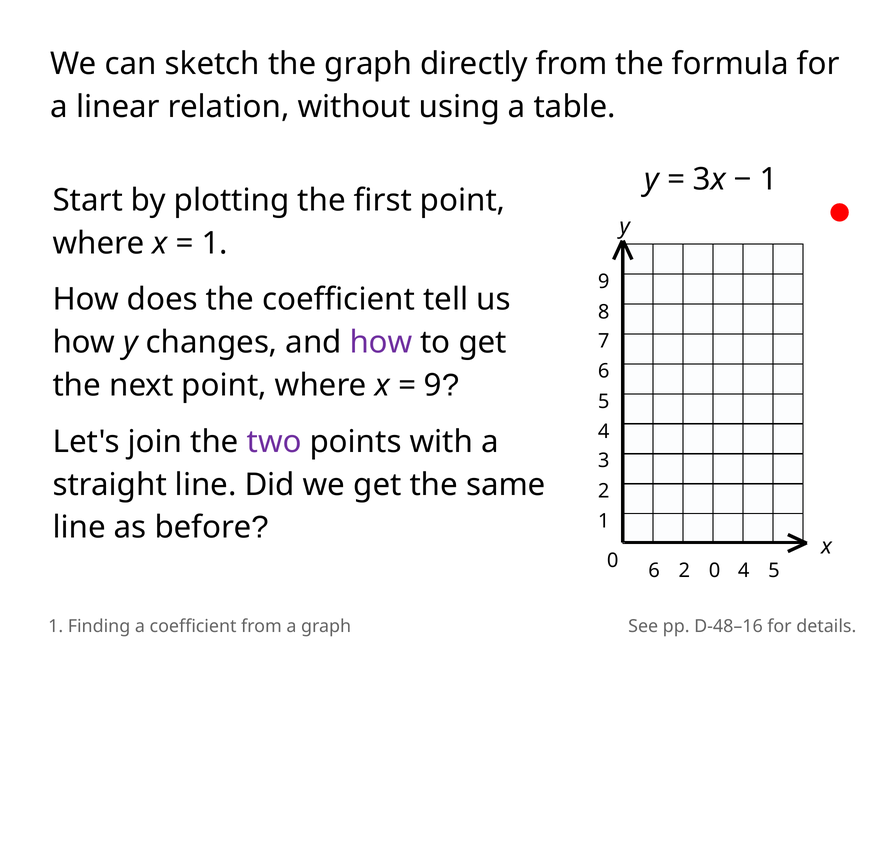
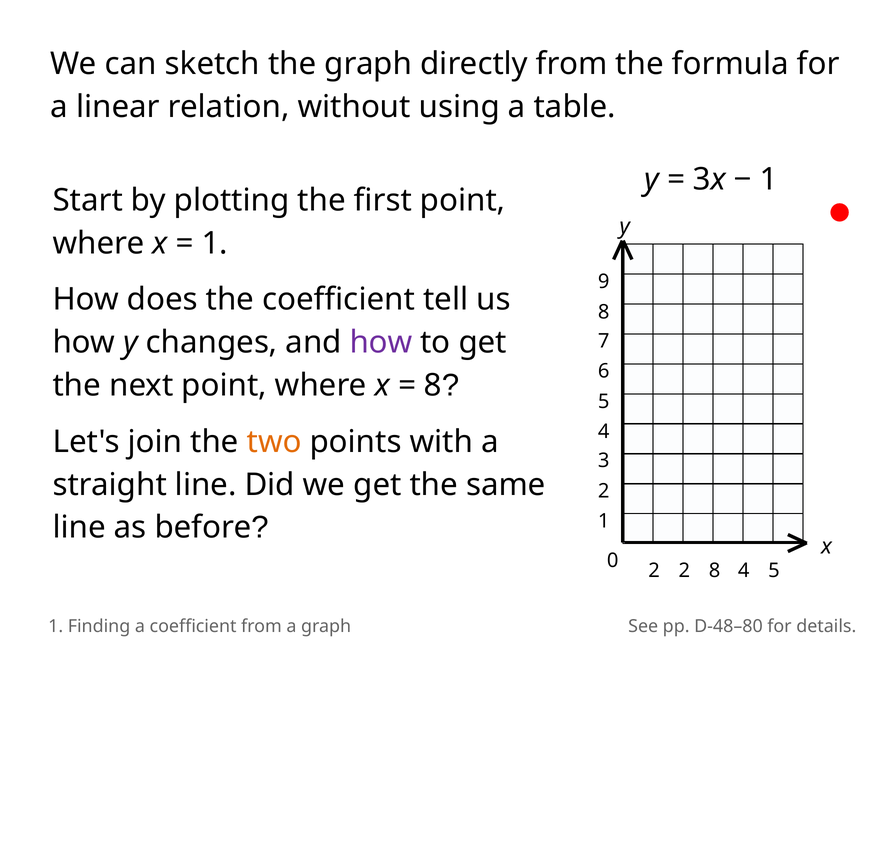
9 at (433, 386): 9 -> 8
two colour: purple -> orange
0 6: 6 -> 2
2 0: 0 -> 8
D-48–16: D-48–16 -> D-48–80
